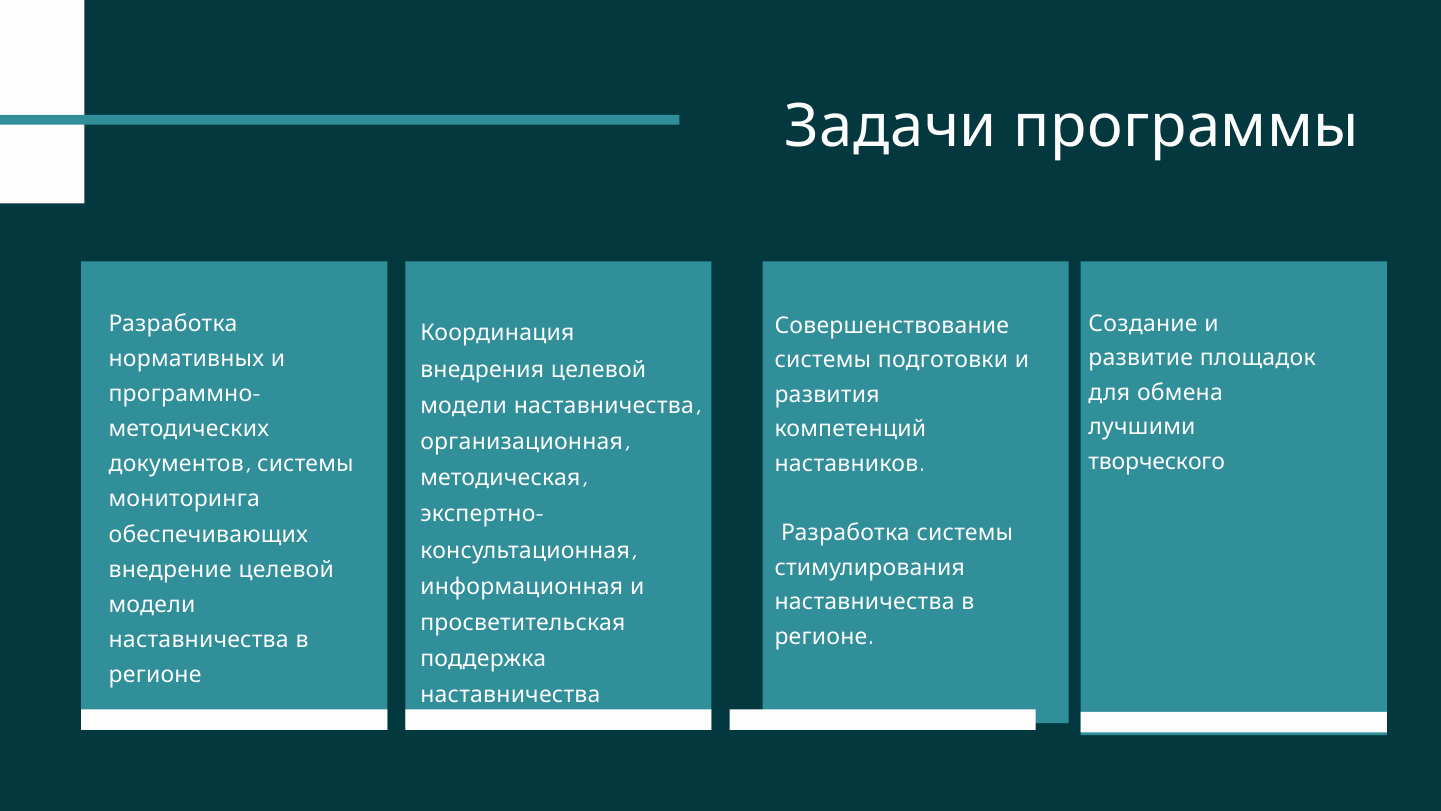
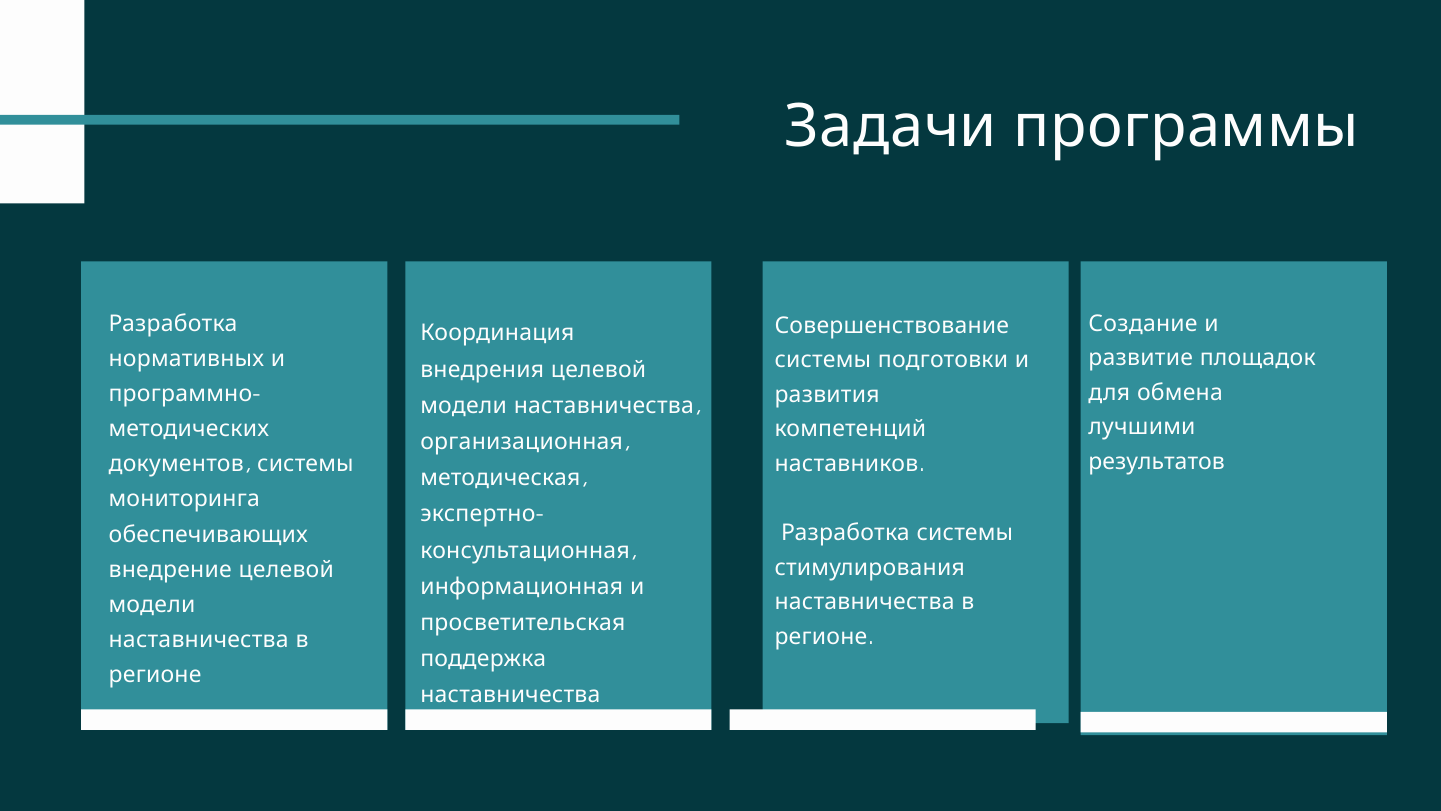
творческого: творческого -> результатов
